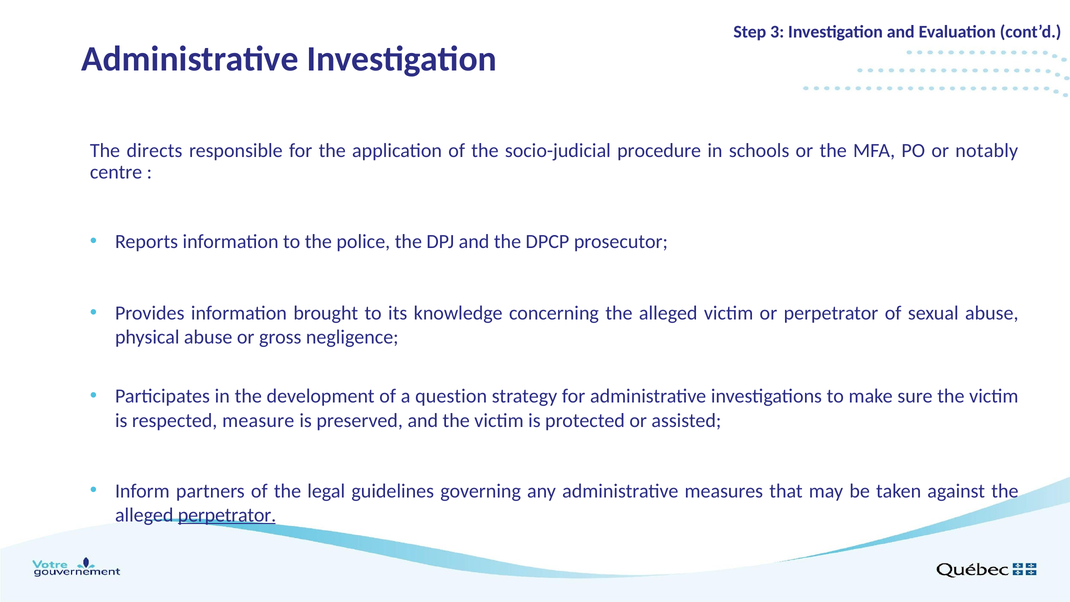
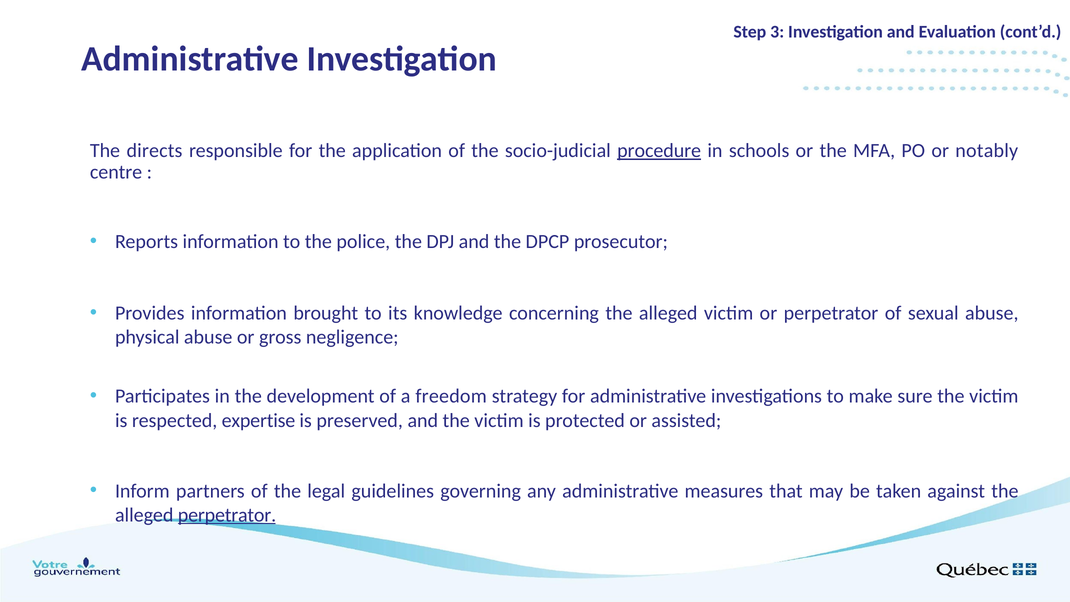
procedure underline: none -> present
question: question -> freedom
measure: measure -> expertise
